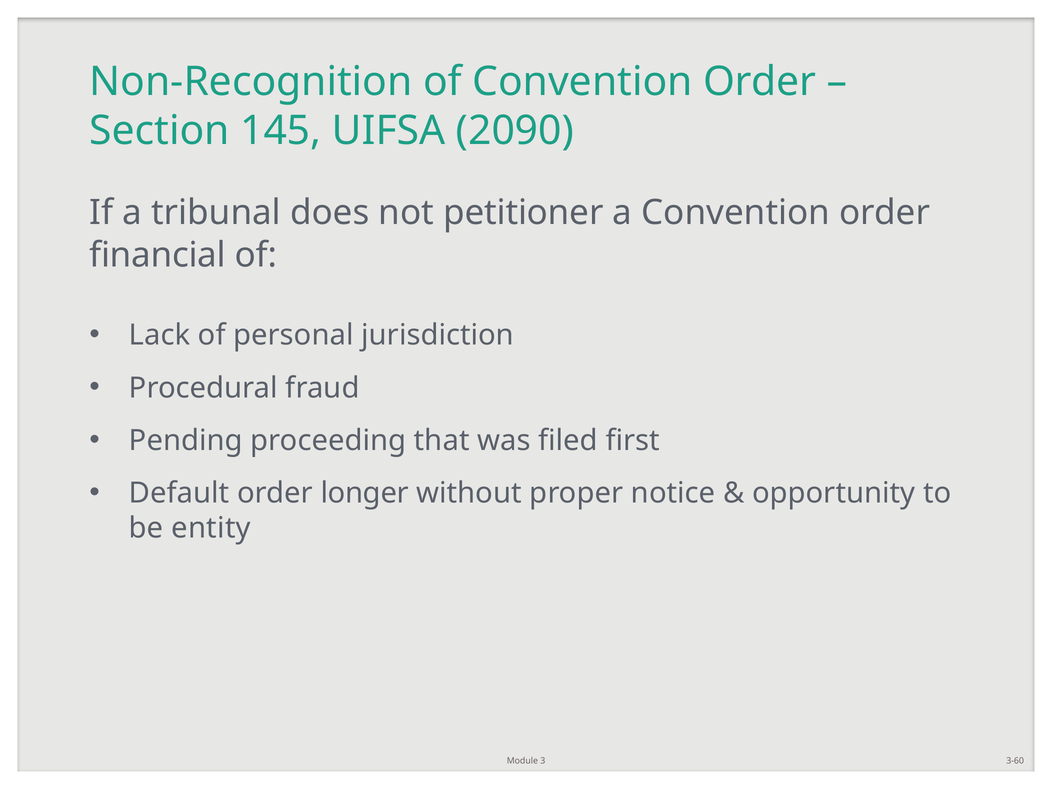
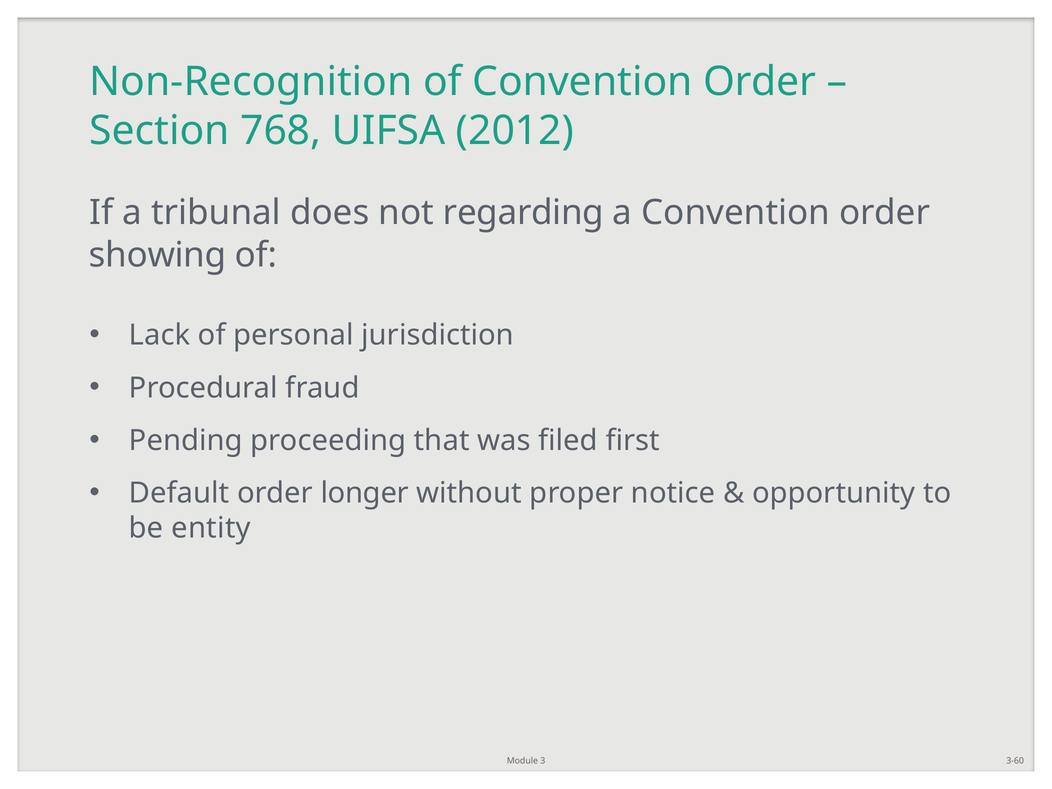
145: 145 -> 768
2090: 2090 -> 2012
petitioner: petitioner -> regarding
financial: financial -> showing
